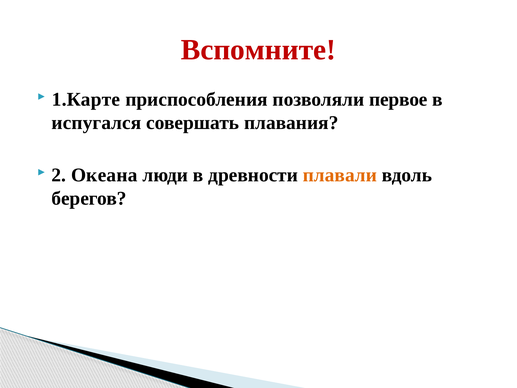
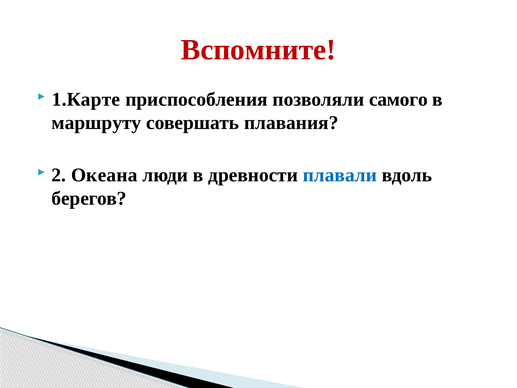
первое: первое -> самого
испугался: испугался -> маршруту
плавали colour: orange -> blue
